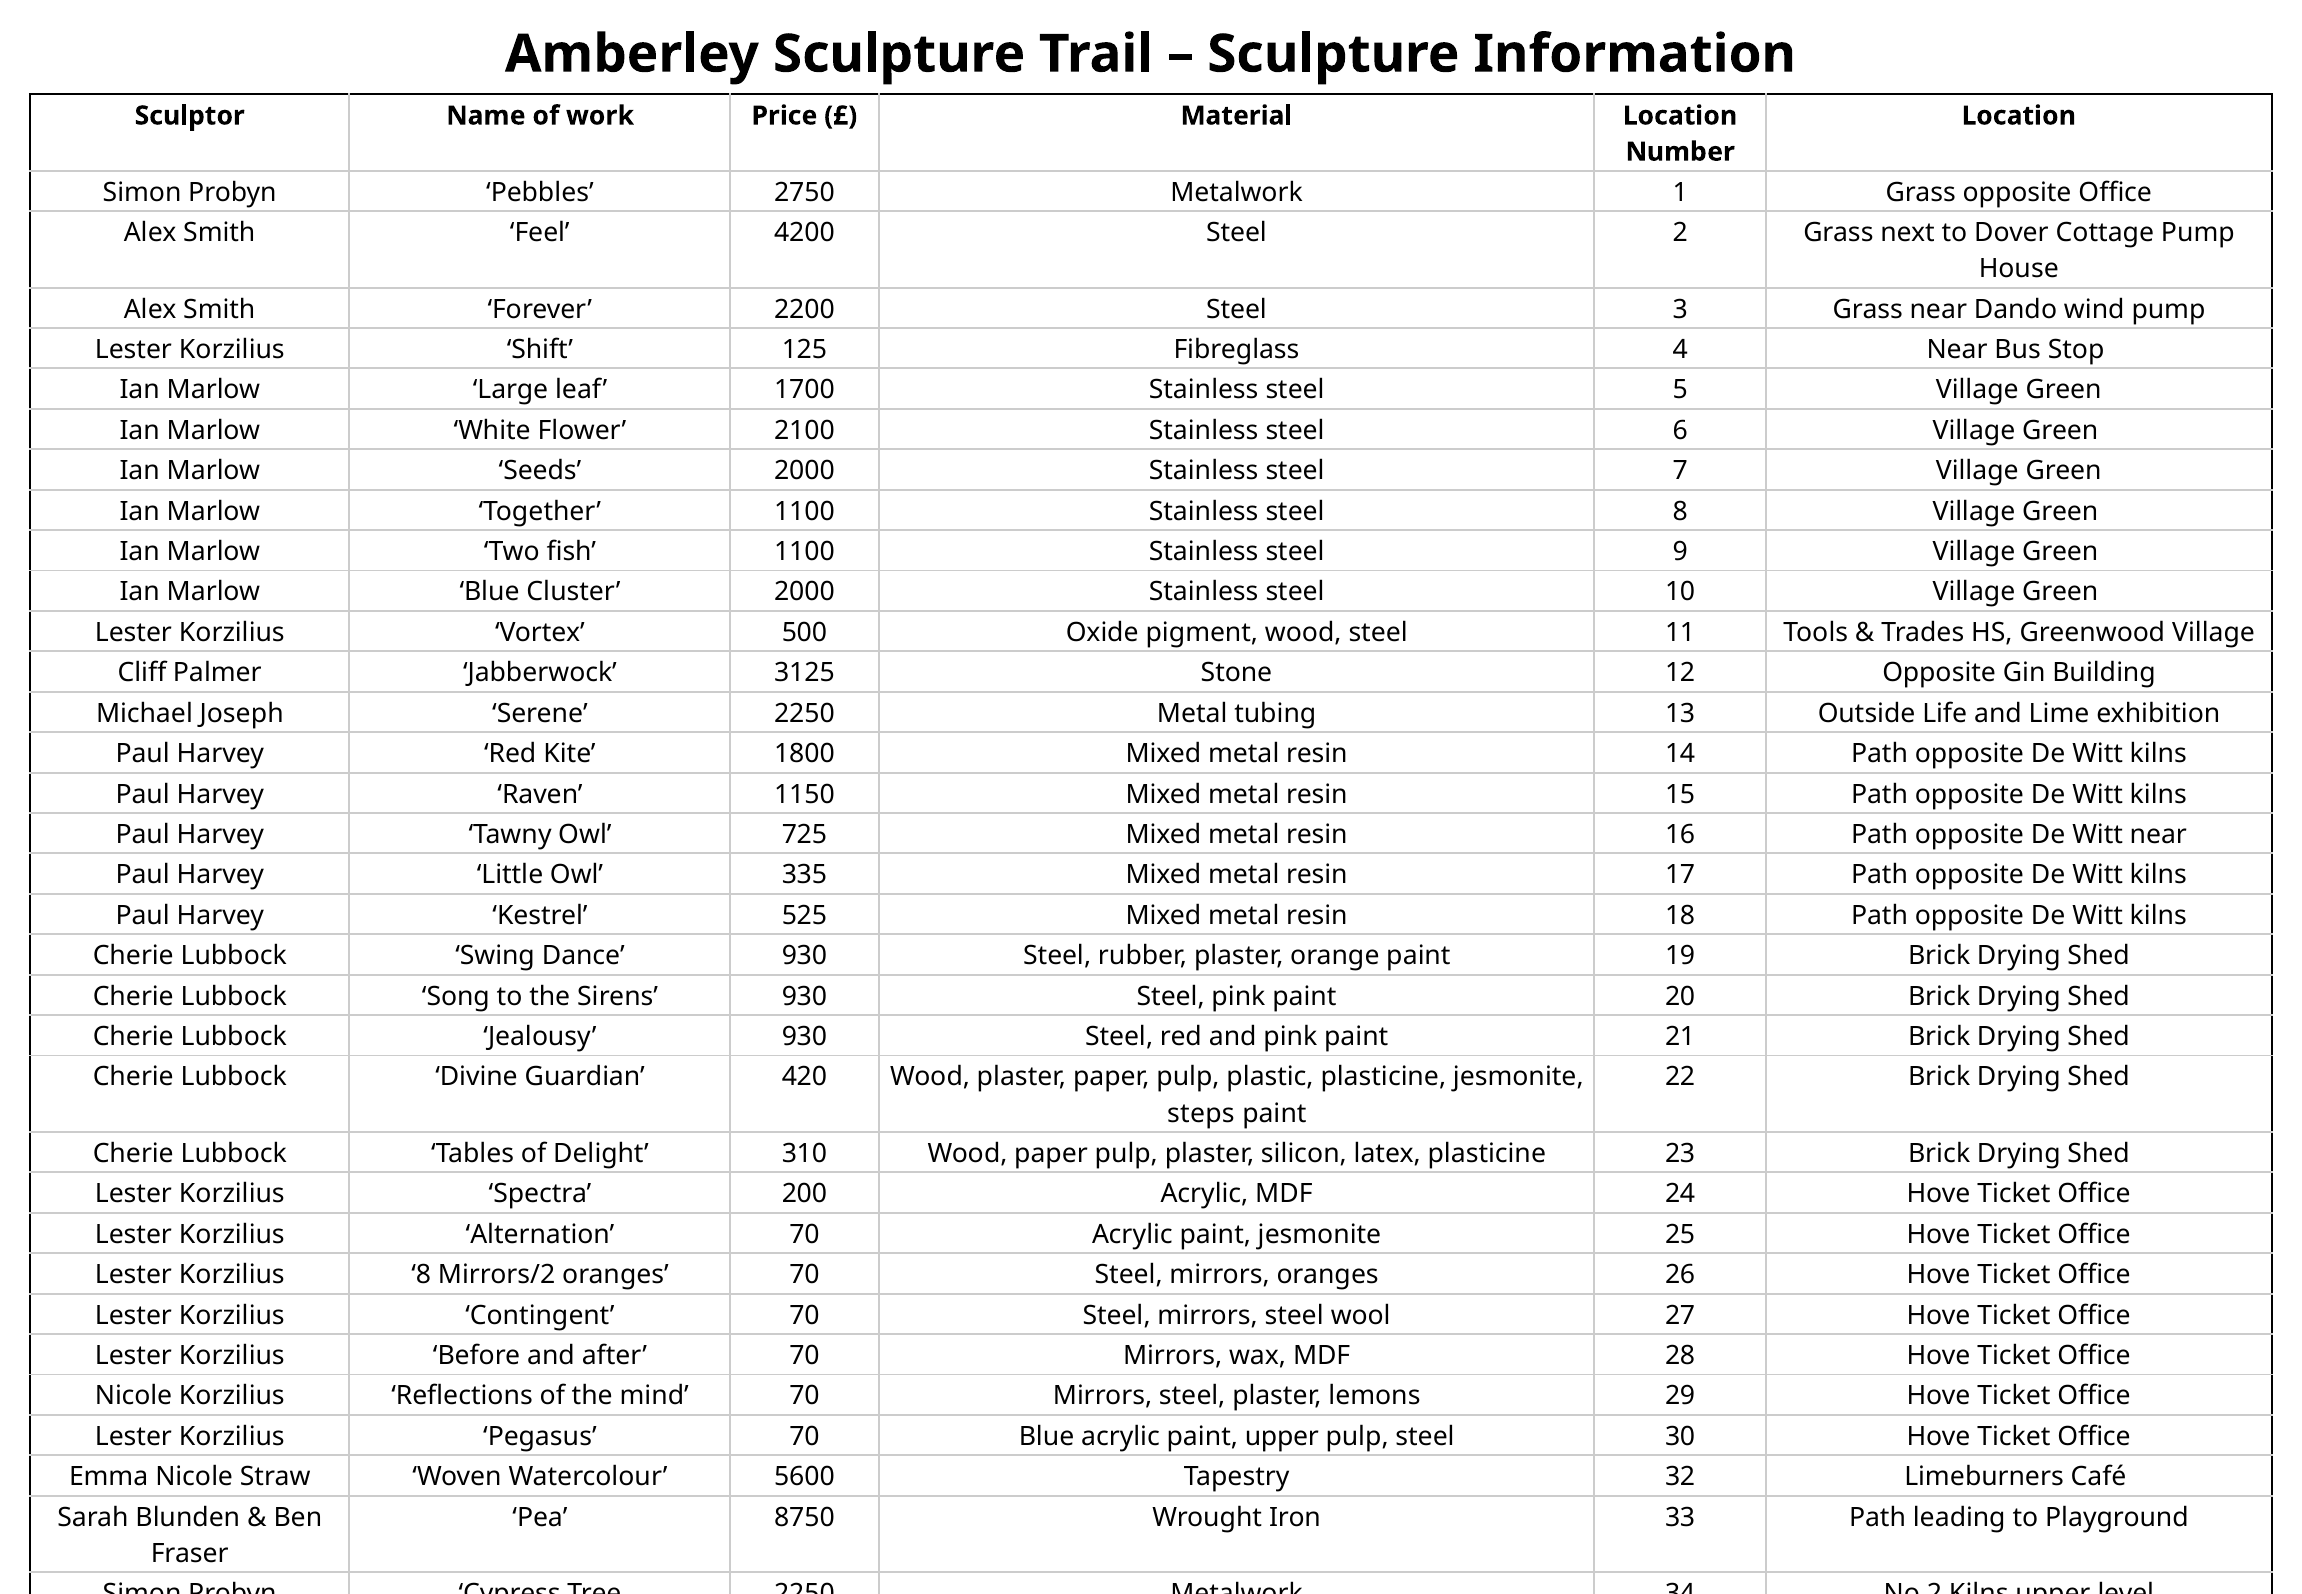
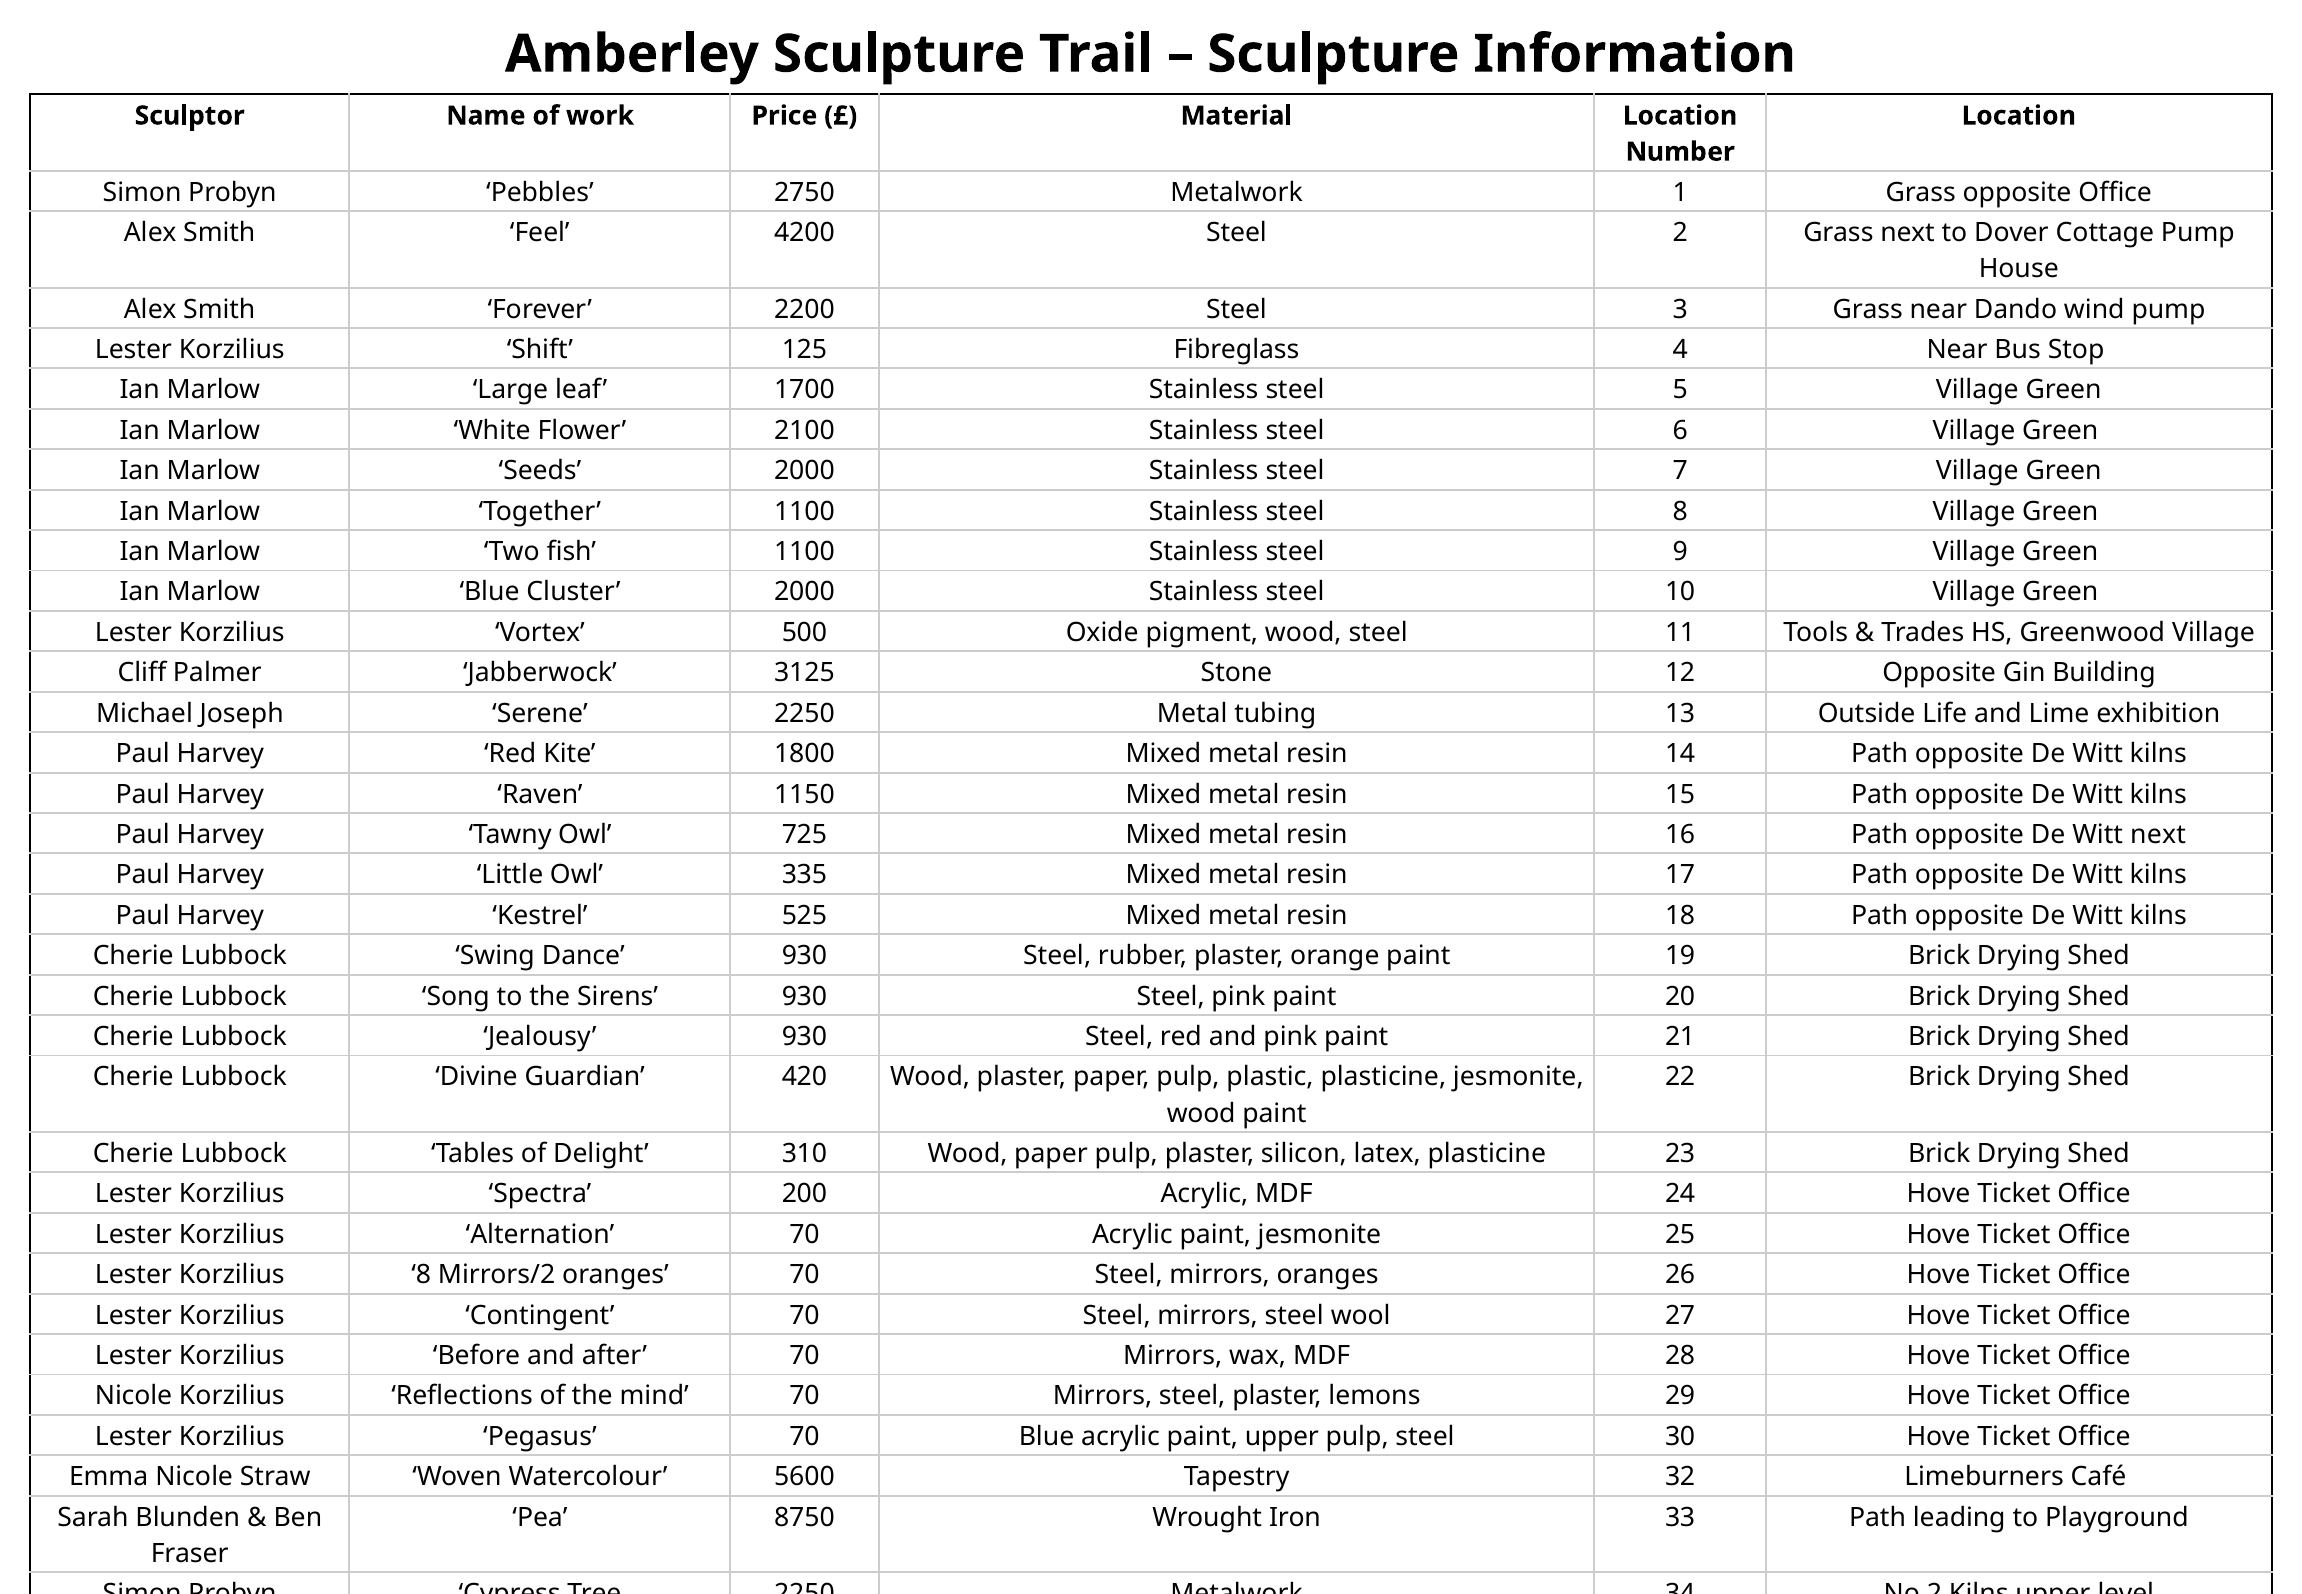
Witt near: near -> next
steps at (1201, 1113): steps -> wood
